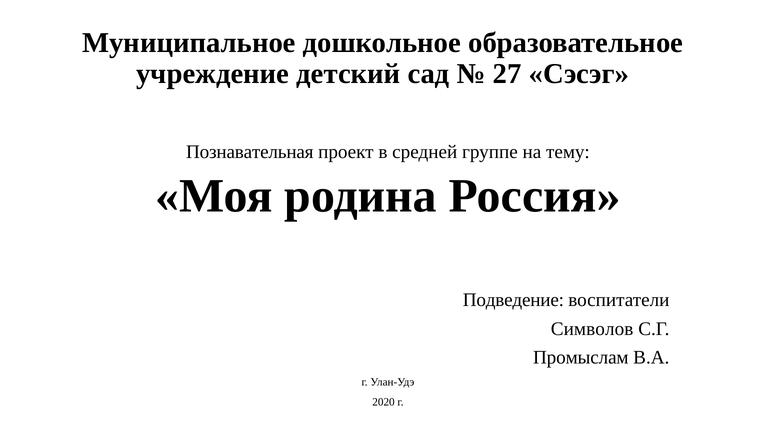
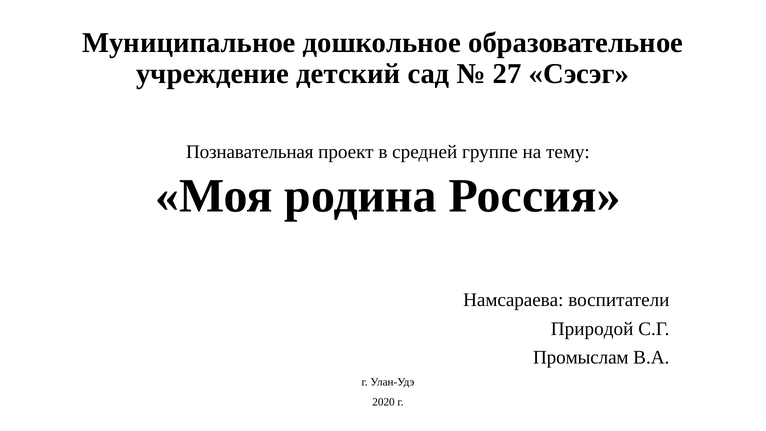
Подведение: Подведение -> Намсараева
Символов: Символов -> Природой
